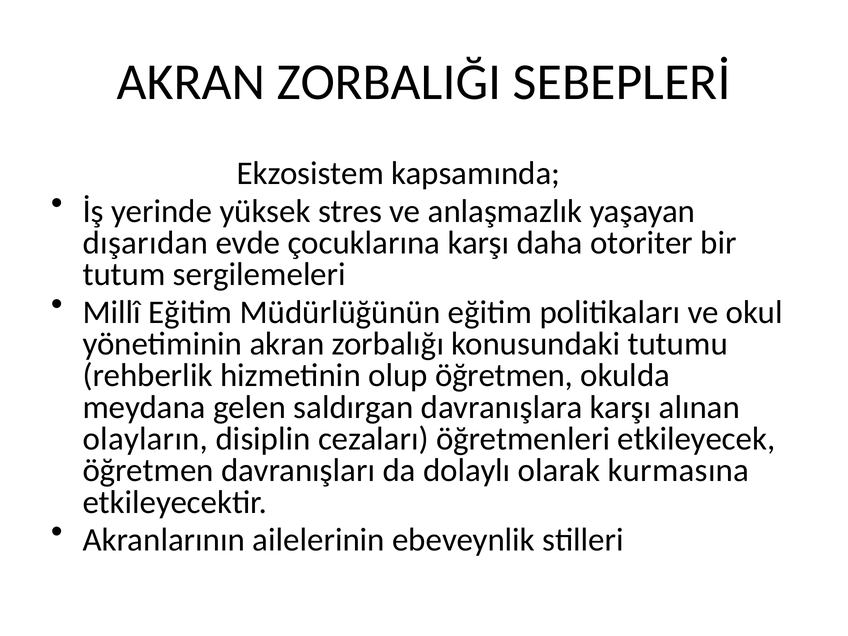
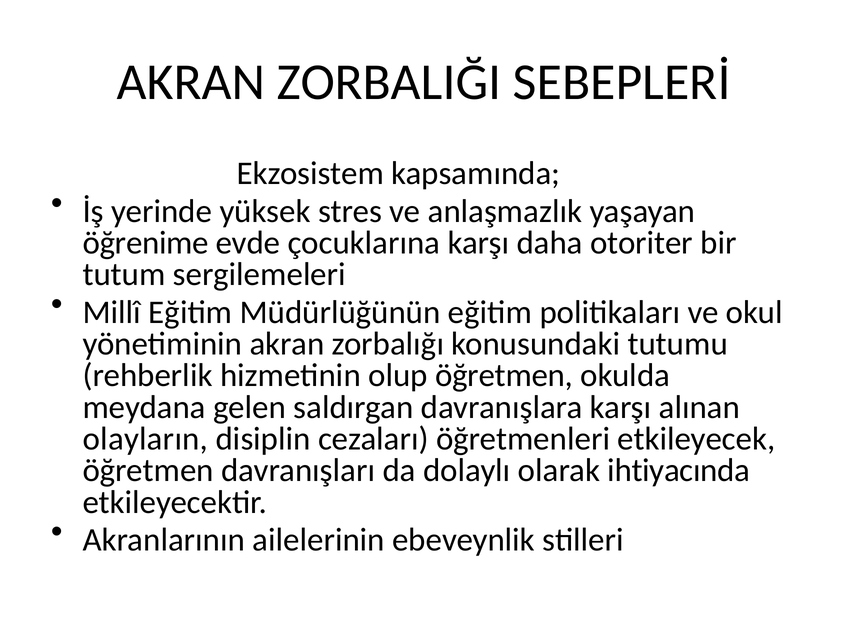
dışarıdan: dışarıdan -> öğrenime
kurmasına: kurmasına -> ihtiyacında
